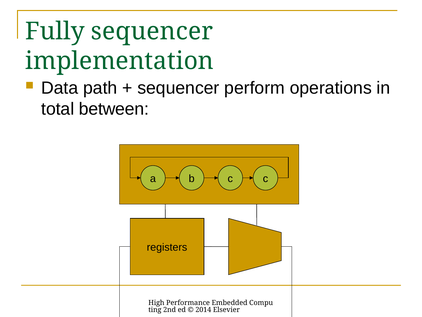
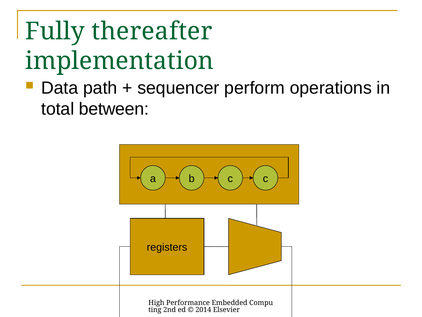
Fully sequencer: sequencer -> thereafter
